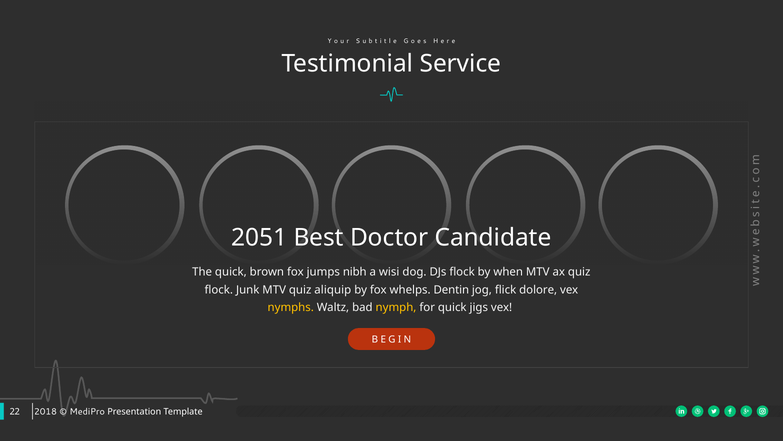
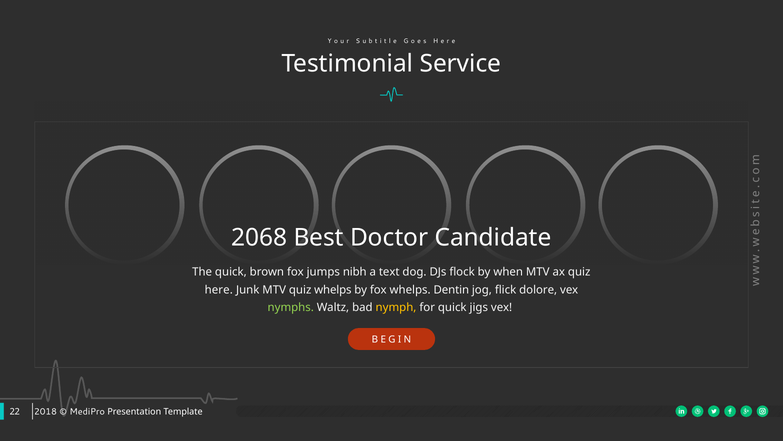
2051: 2051 -> 2068
wisi: wisi -> text
flock at (219, 289): flock -> here
quiz aliquip: aliquip -> whelps
nymphs colour: yellow -> light green
